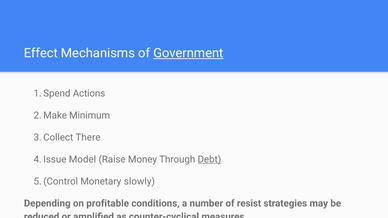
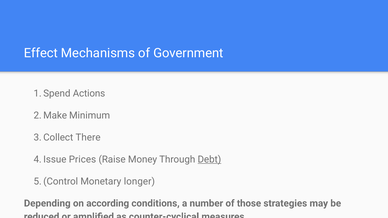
Government underline: present -> none
Model: Model -> Prices
slowly: slowly -> longer
profitable: profitable -> according
resist: resist -> those
